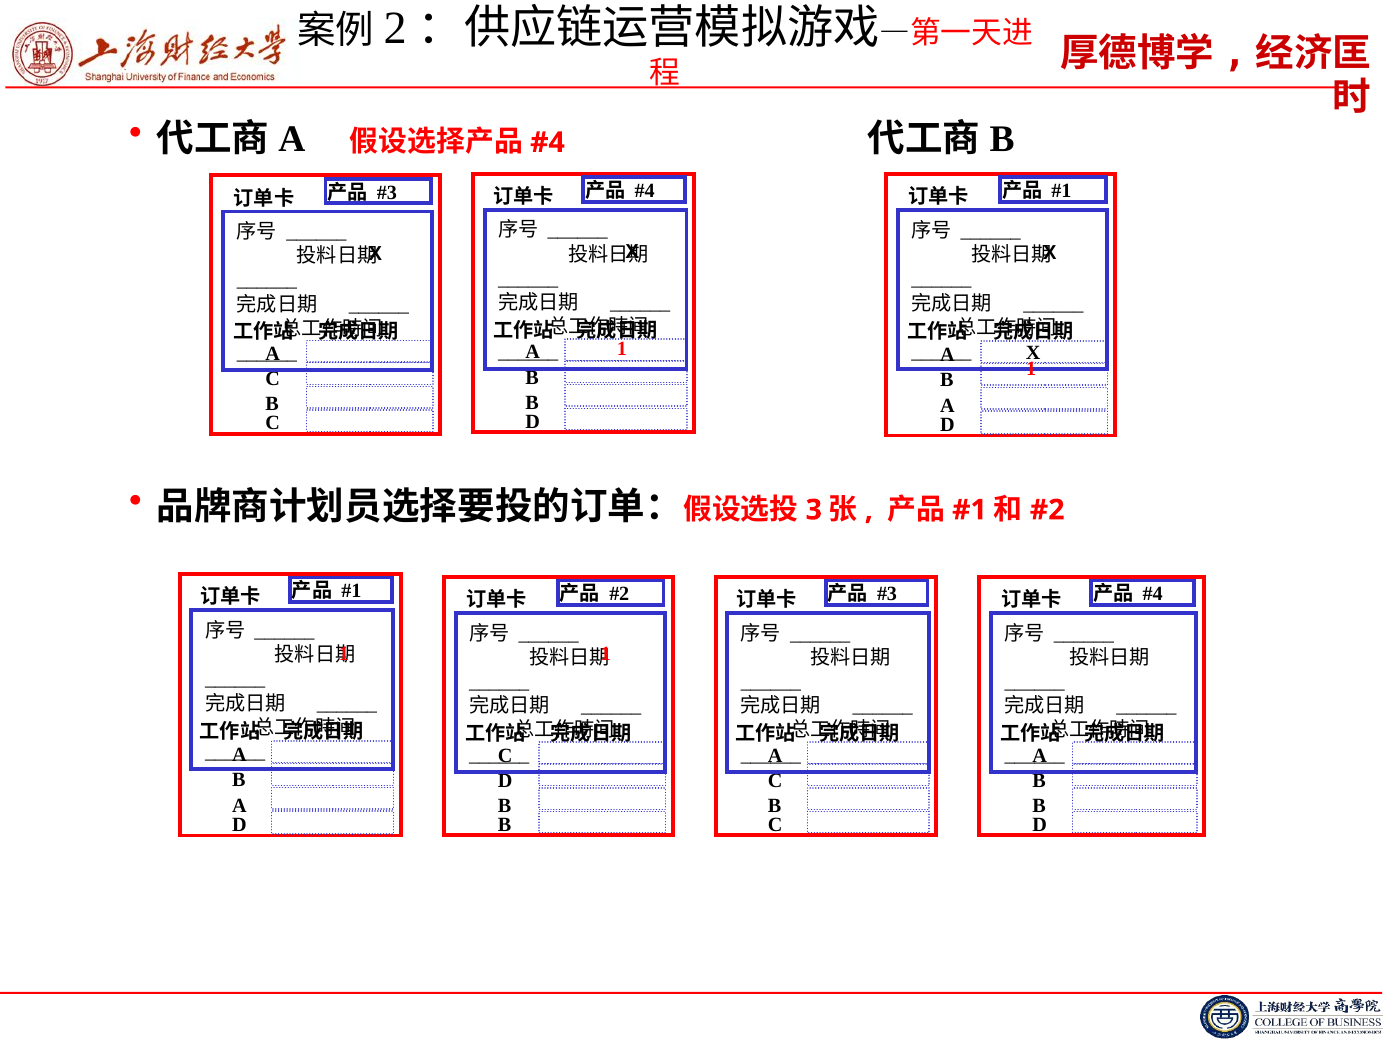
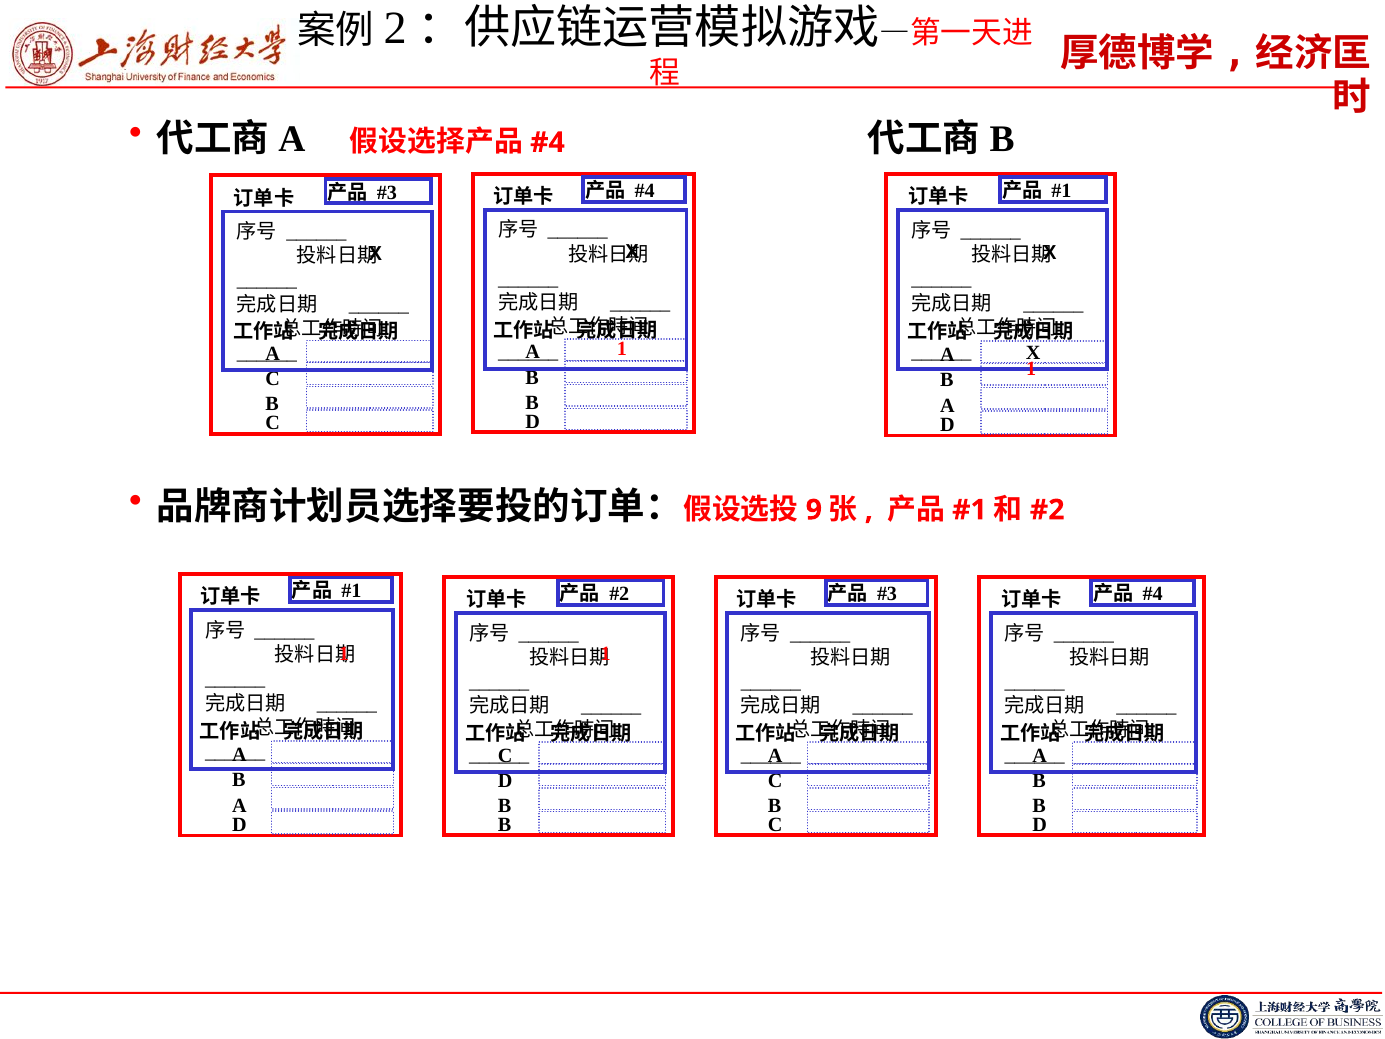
3: 3 -> 9
